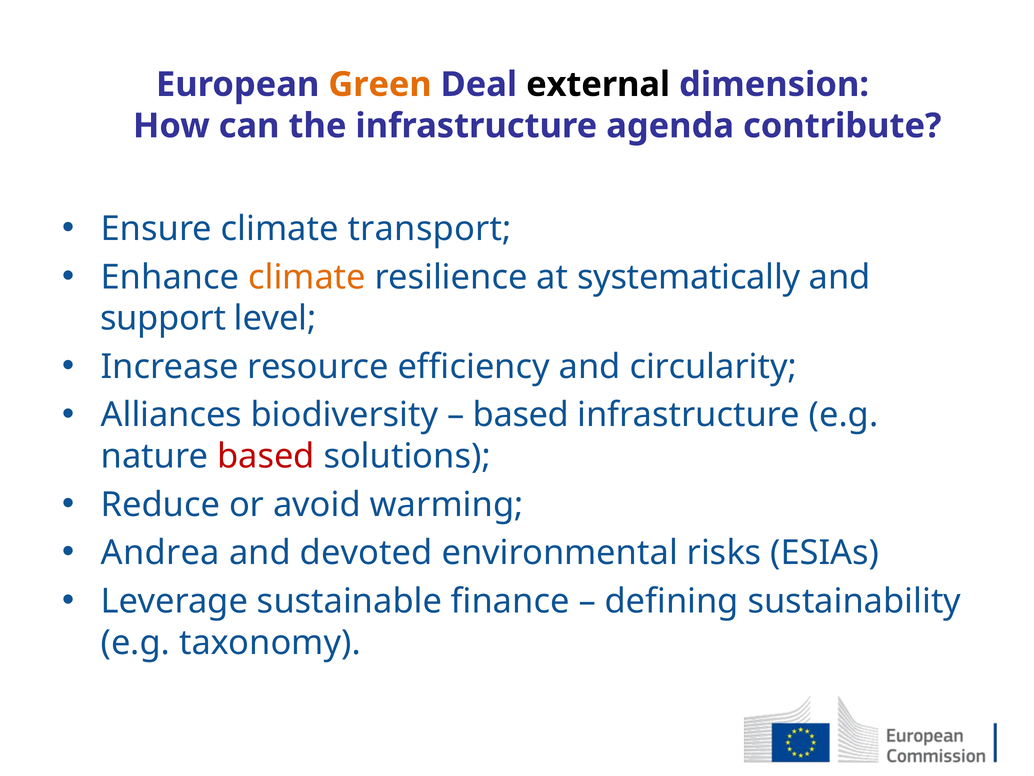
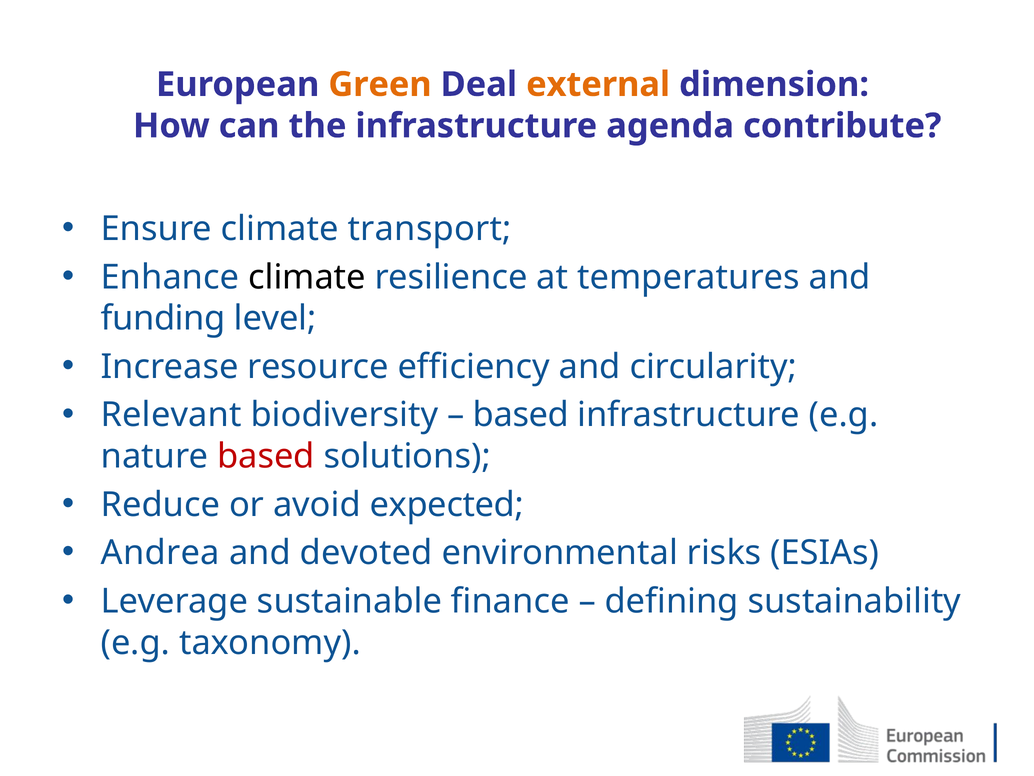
external colour: black -> orange
climate at (307, 277) colour: orange -> black
systematically: systematically -> temperatures
support: support -> funding
Alliances: Alliances -> Relevant
warming: warming -> expected
